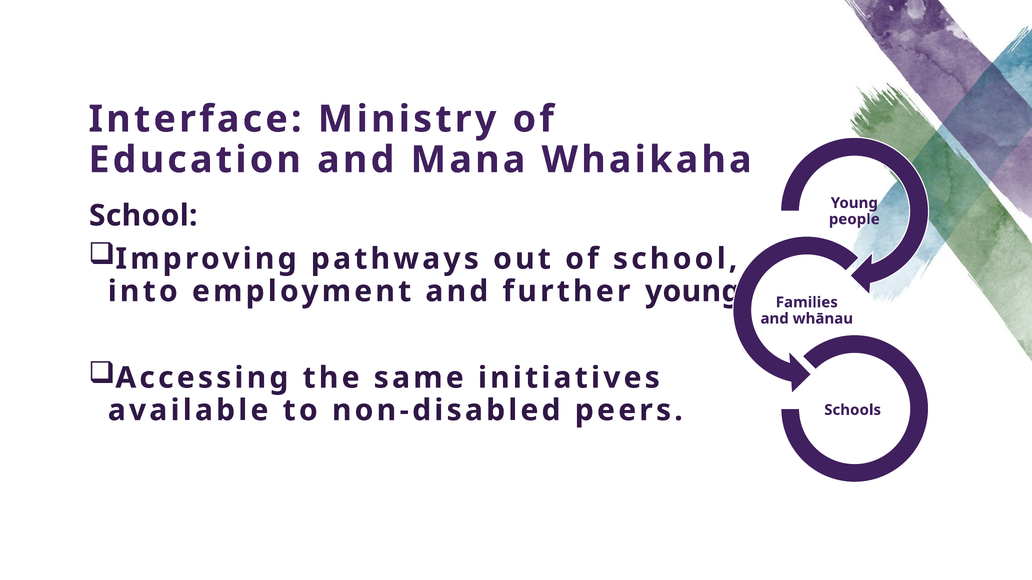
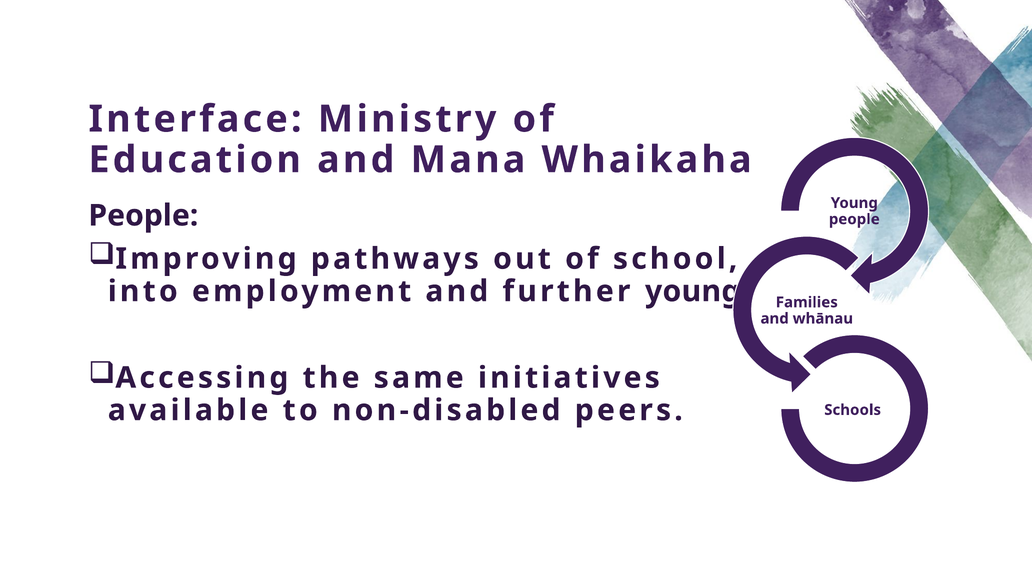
School at (143, 216): School -> People
